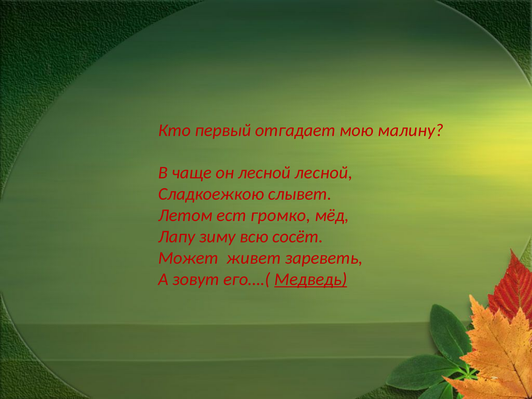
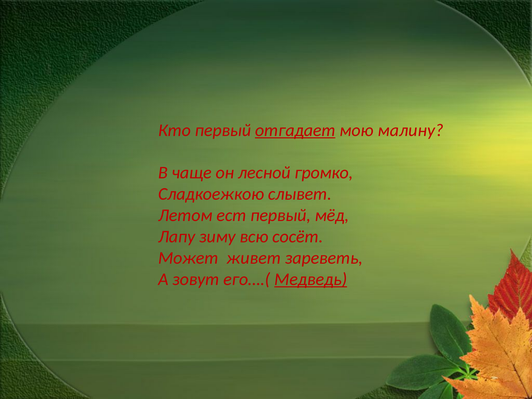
отгадает underline: none -> present
лесной лесной: лесной -> громко
ест громко: громко -> первый
